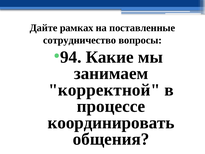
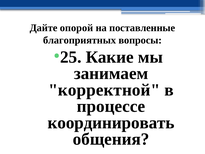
рамках: рамках -> опорой
сотрудничество: сотрудничество -> благоприятных
94: 94 -> 25
